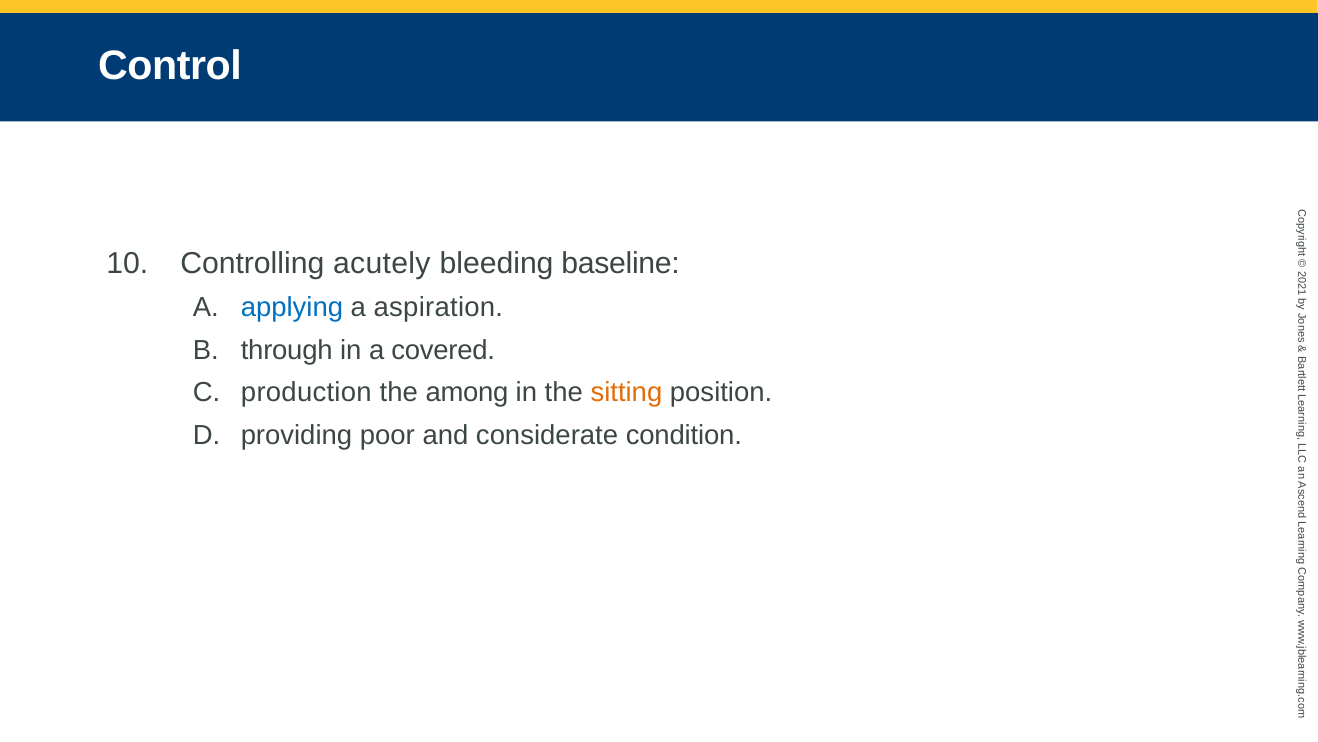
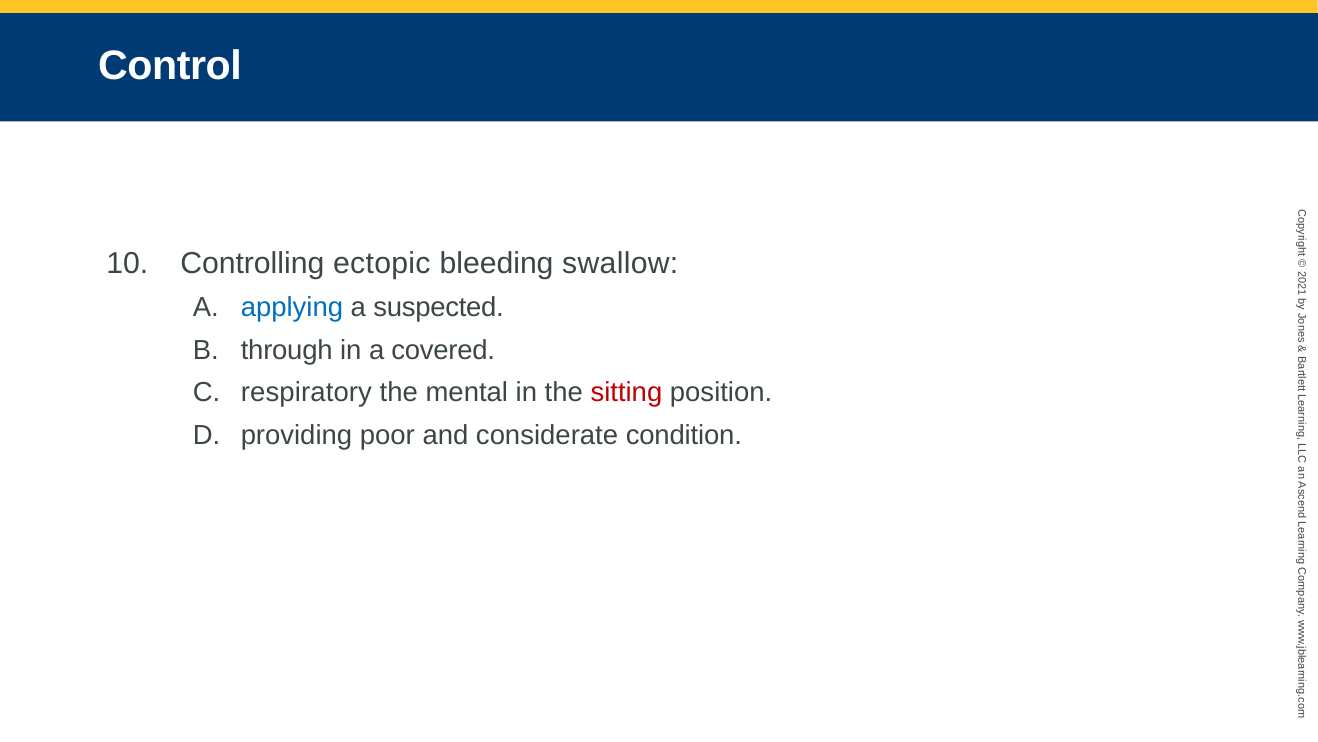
acutely: acutely -> ectopic
baseline: baseline -> swallow
aspiration: aspiration -> suspected
production: production -> respiratory
among: among -> mental
sitting colour: orange -> red
